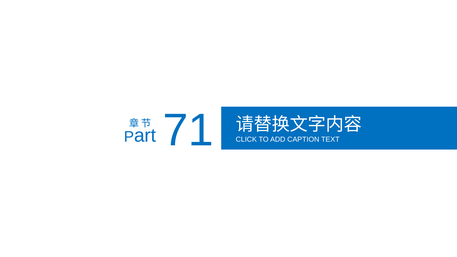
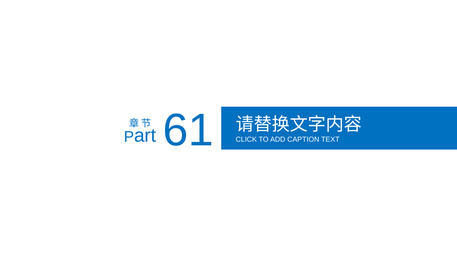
71: 71 -> 61
